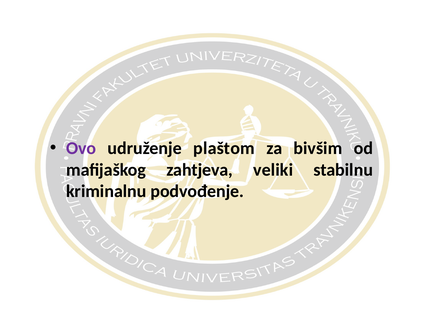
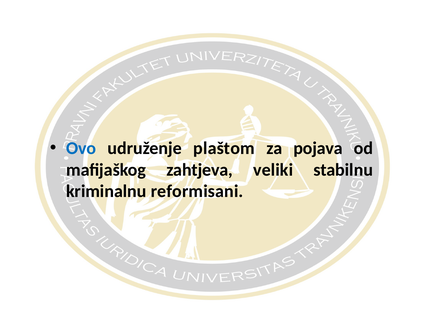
Ovo colour: purple -> blue
bivšim: bivšim -> pojava
podvođenje: podvođenje -> reformisani
